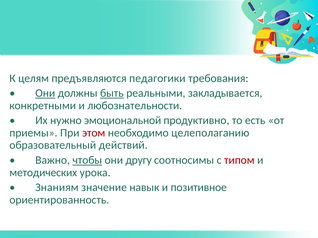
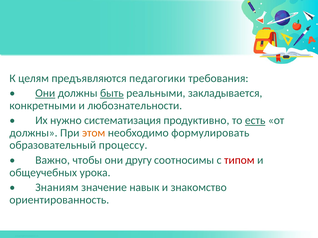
эмоциональной: эмоциональной -> систематизация
есть underline: none -> present
приемы at (33, 133): приемы -> должны
этом colour: red -> orange
целеполаганию: целеполаганию -> формулировать
действий: действий -> процессу
чтобы underline: present -> none
методических: методических -> общеучебных
позитивное: позитивное -> знакомство
